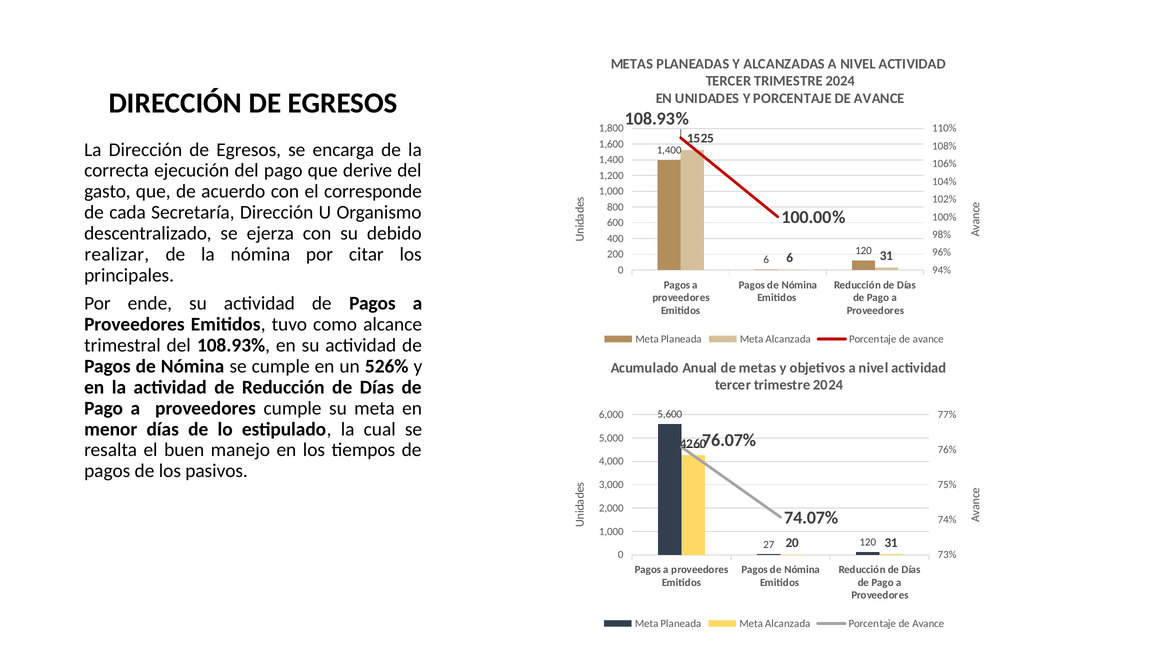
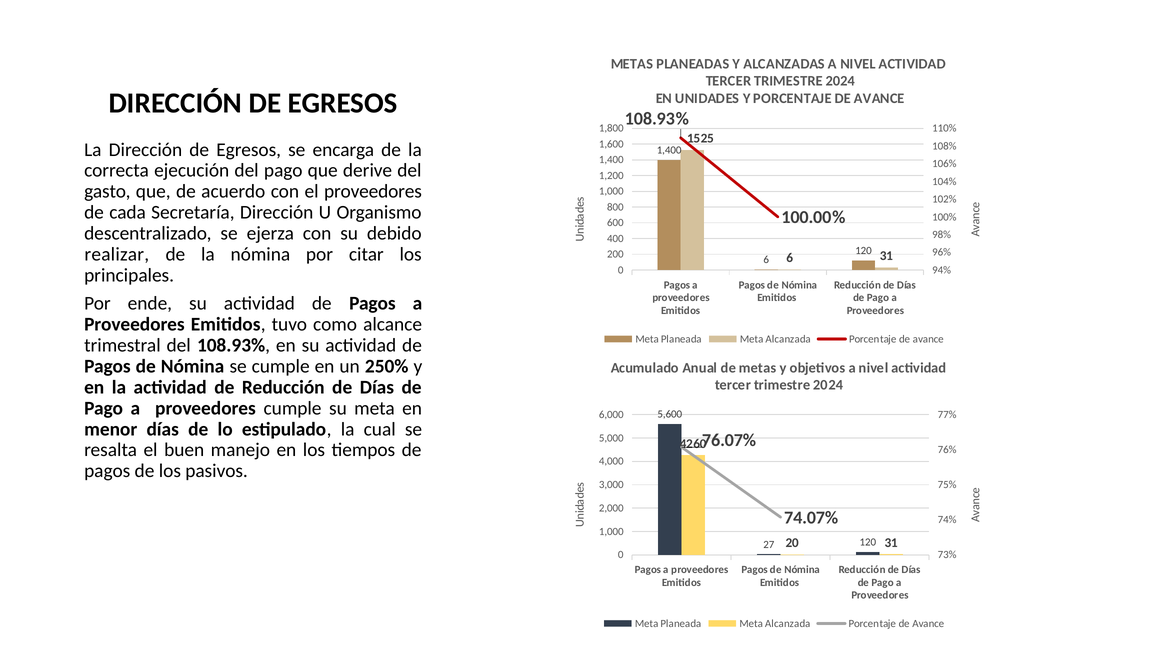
el corresponde: corresponde -> proveedores
526%: 526% -> 250%
